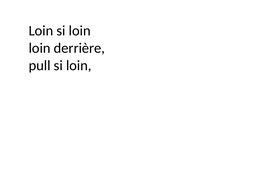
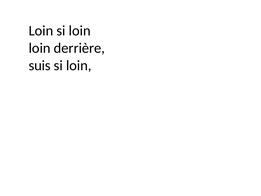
pull: pull -> suis
